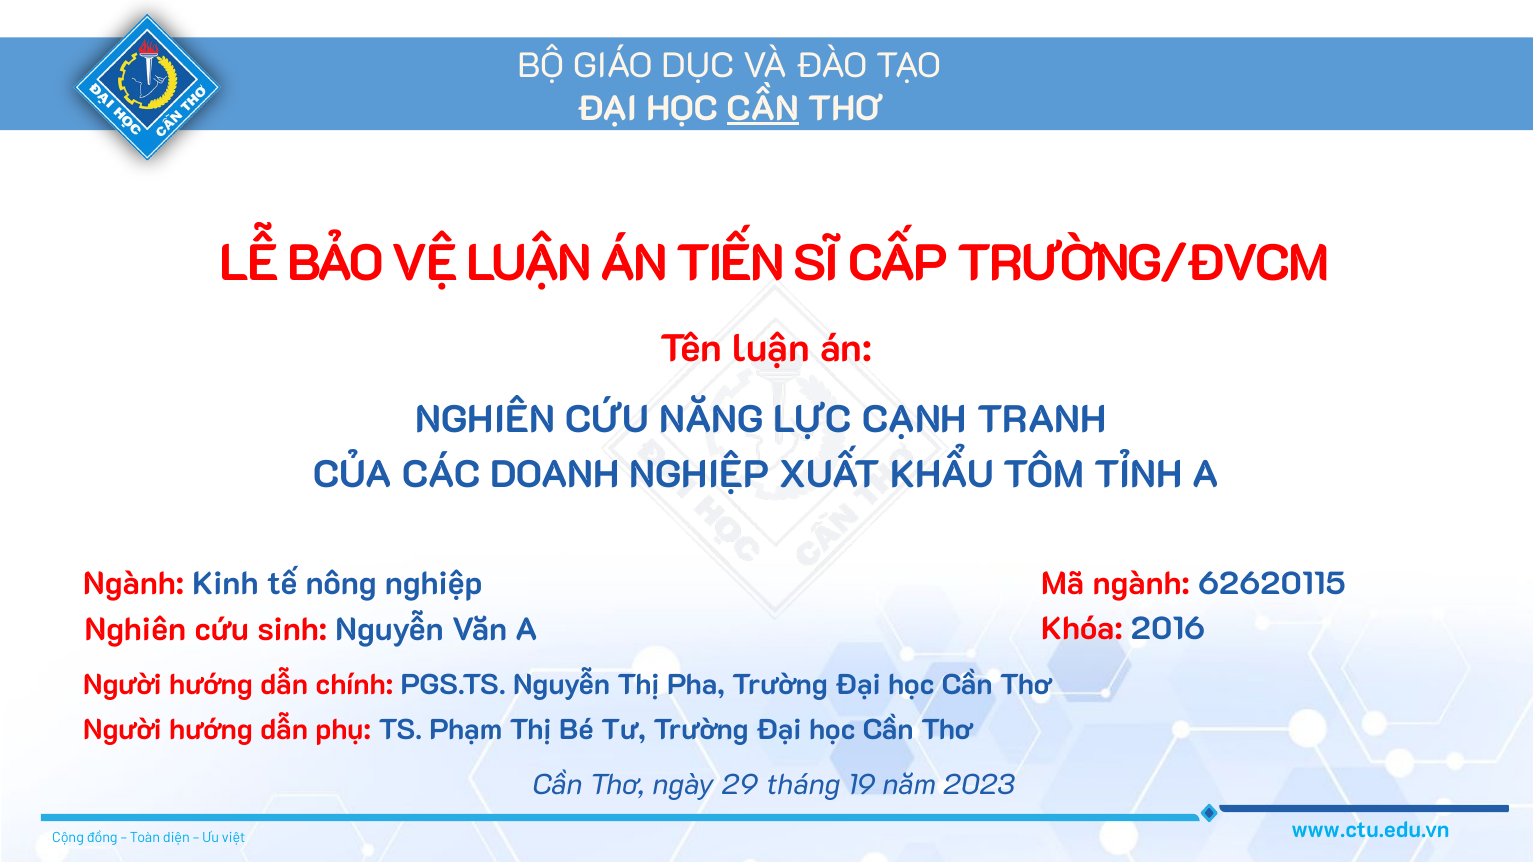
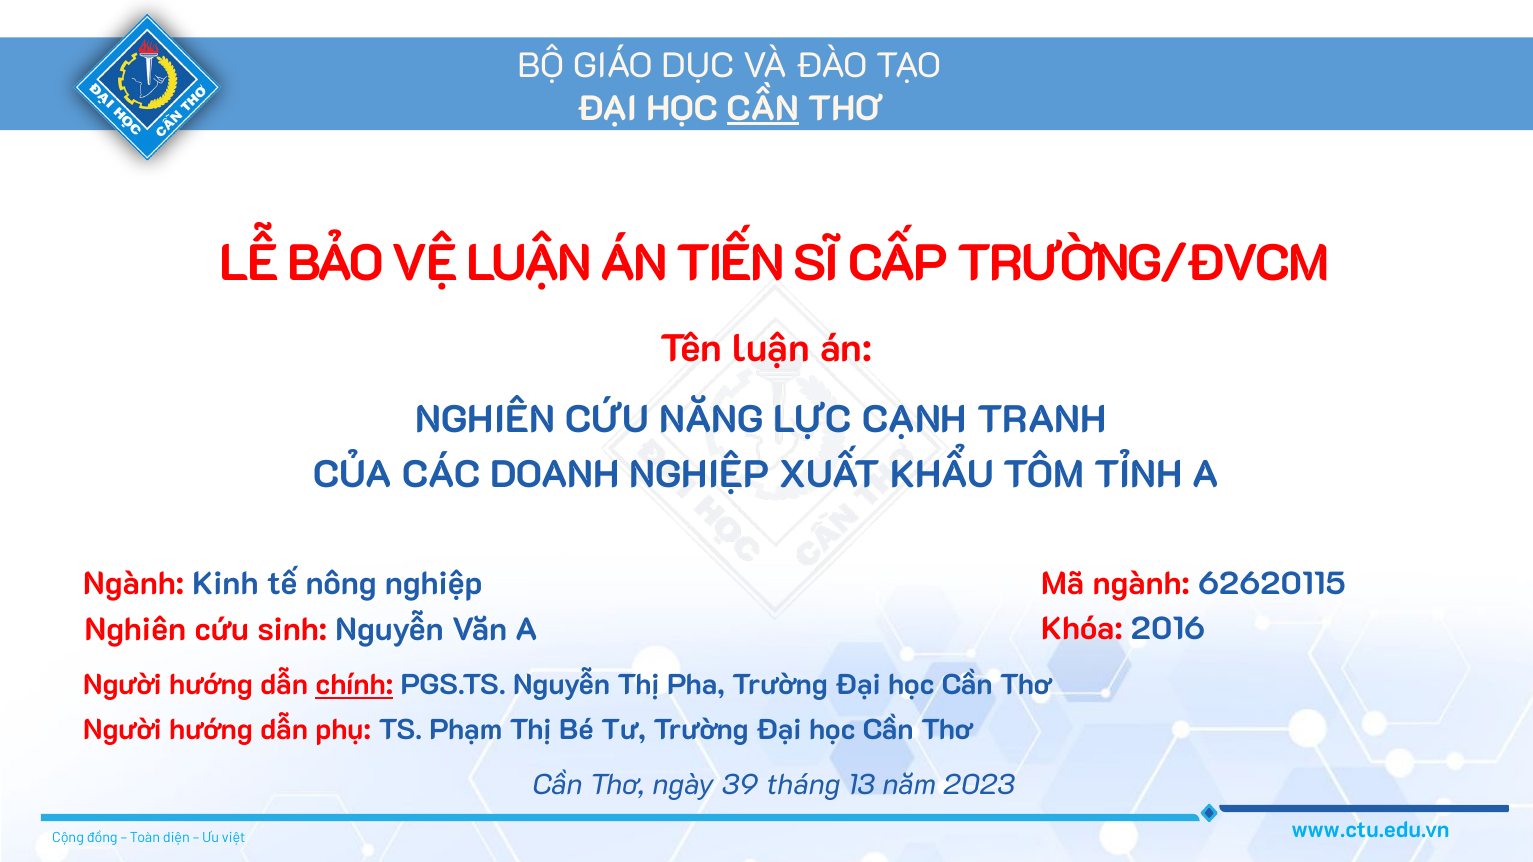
chính underline: none -> present
29: 29 -> 39
19: 19 -> 13
